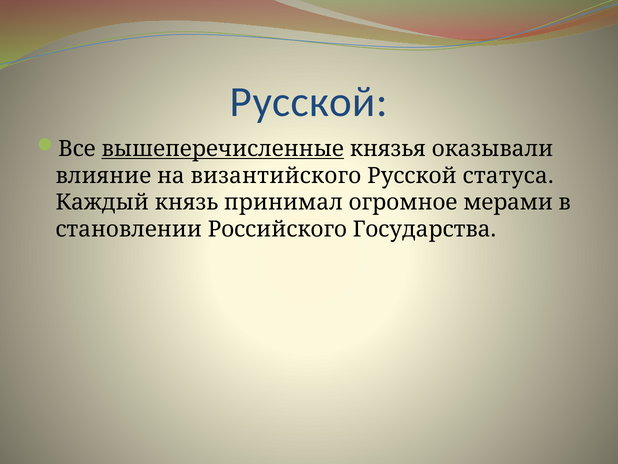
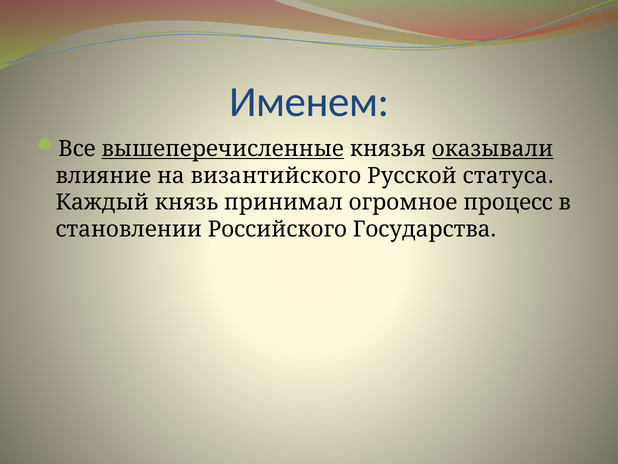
Русской at (309, 102): Русской -> Именем
оказывали underline: none -> present
мерами: мерами -> процесс
